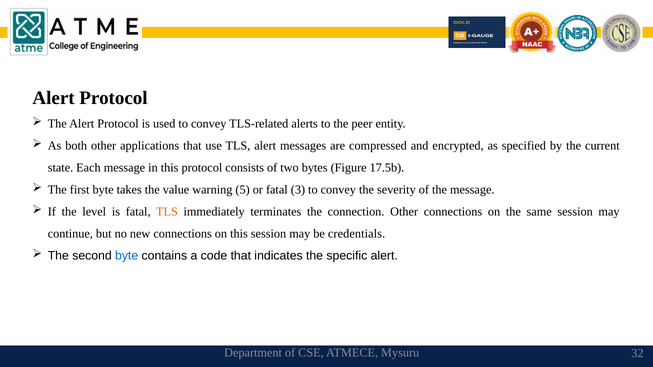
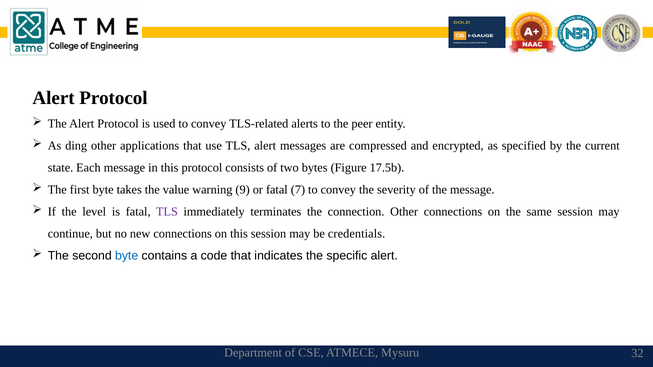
both: both -> ding
5: 5 -> 9
3: 3 -> 7
TLS at (167, 212) colour: orange -> purple
